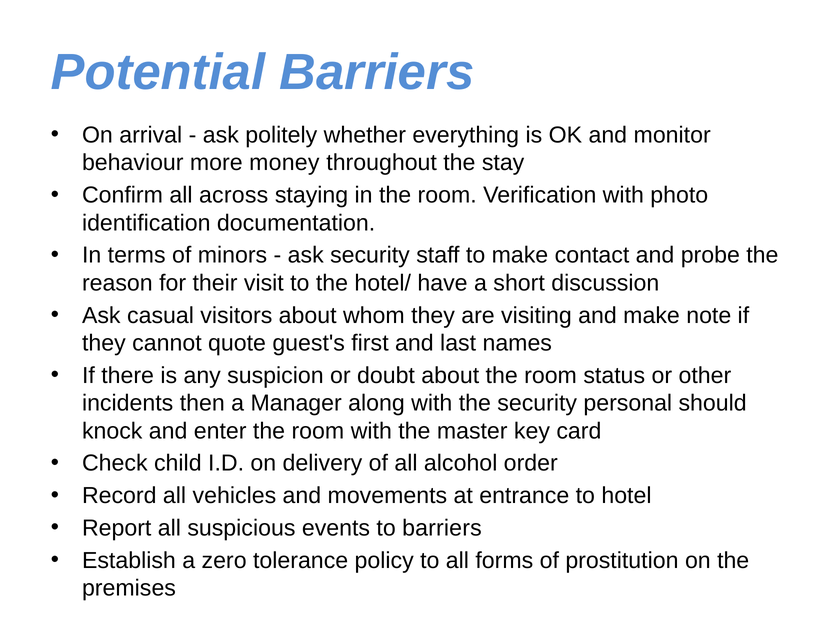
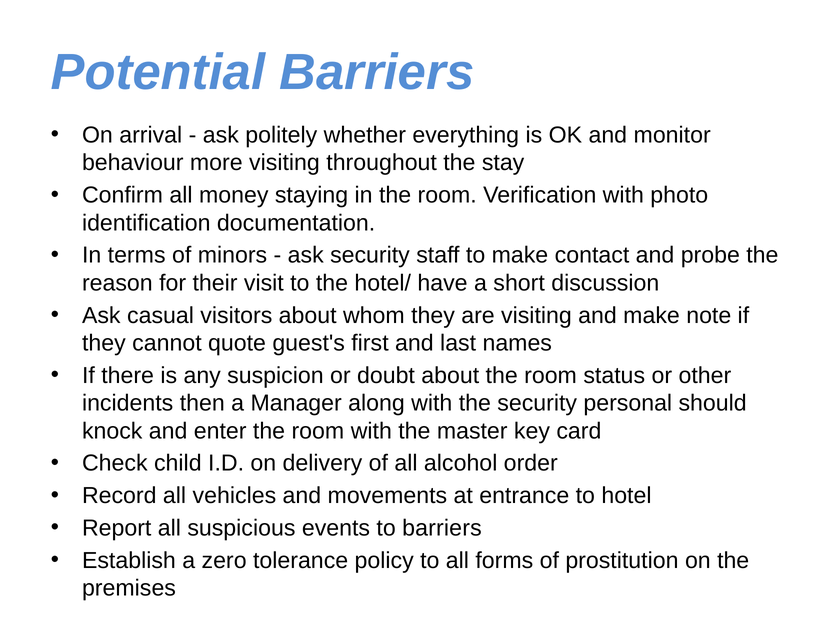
more money: money -> visiting
across: across -> money
